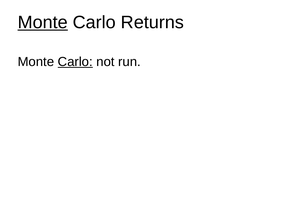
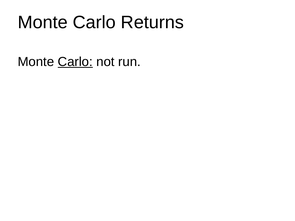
Monte at (43, 22) underline: present -> none
